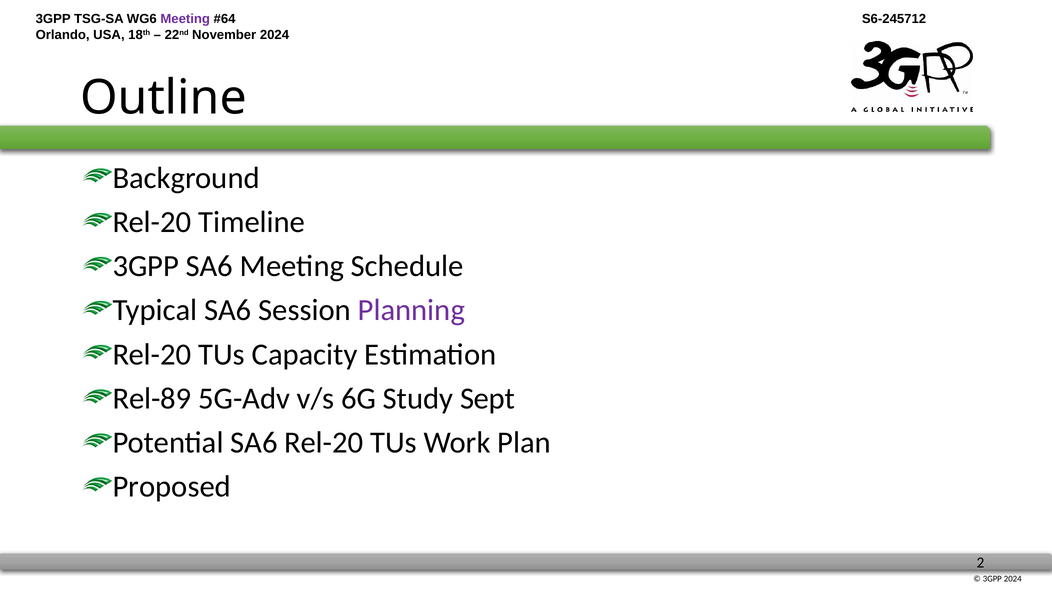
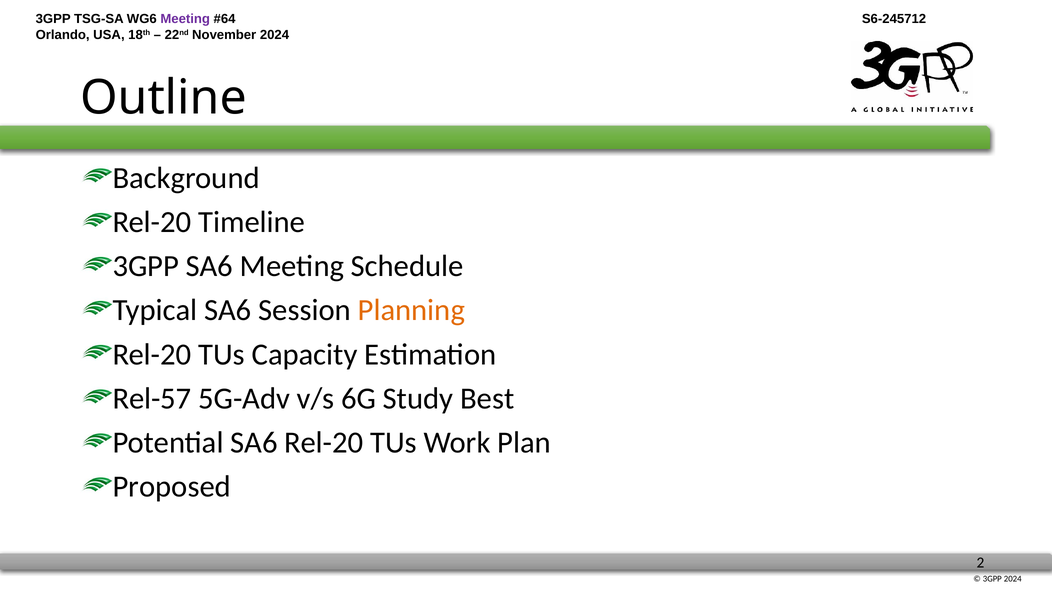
Planning colour: purple -> orange
Rel-89: Rel-89 -> Rel-57
Sept: Sept -> Best
